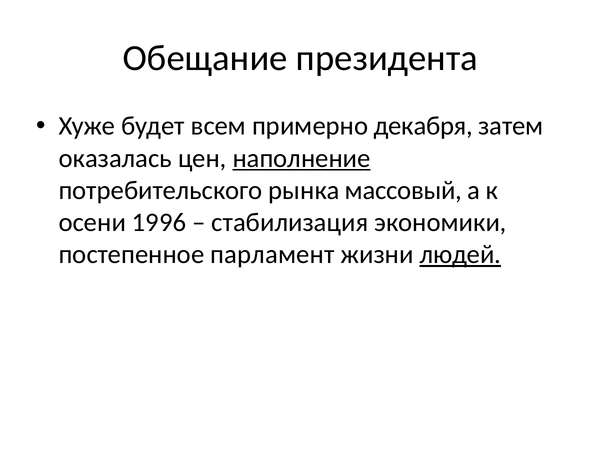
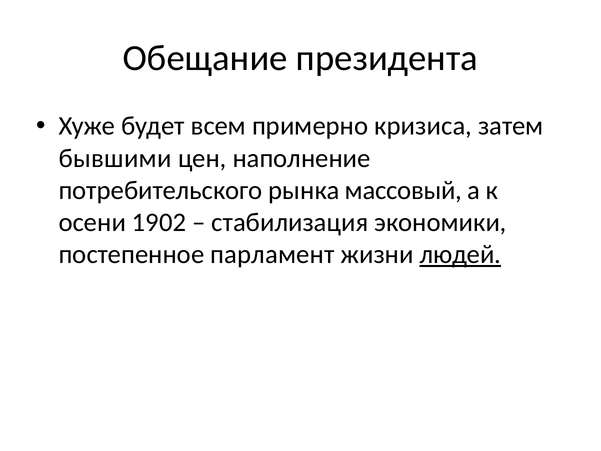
декабря: декабря -> кризиса
оказалась: оказалась -> бывшими
наполнение underline: present -> none
1996: 1996 -> 1902
